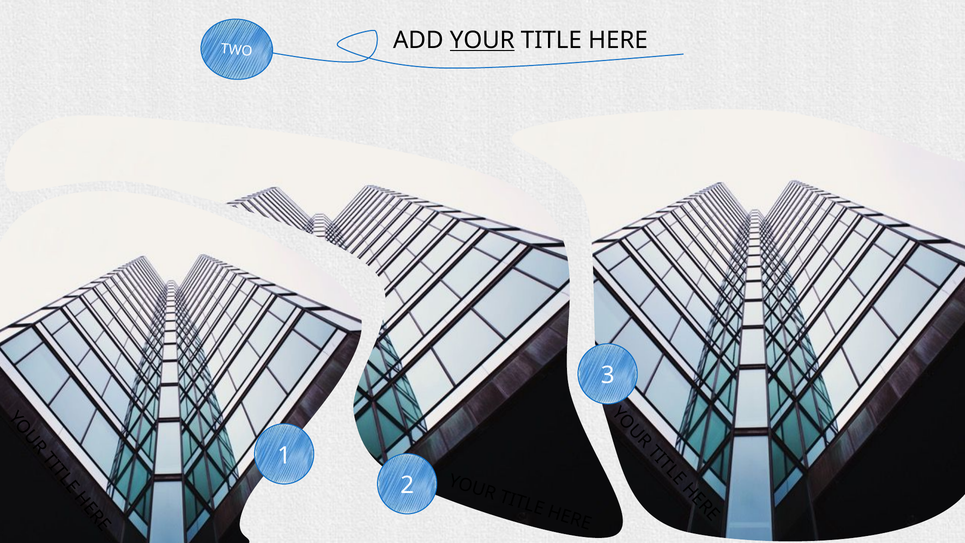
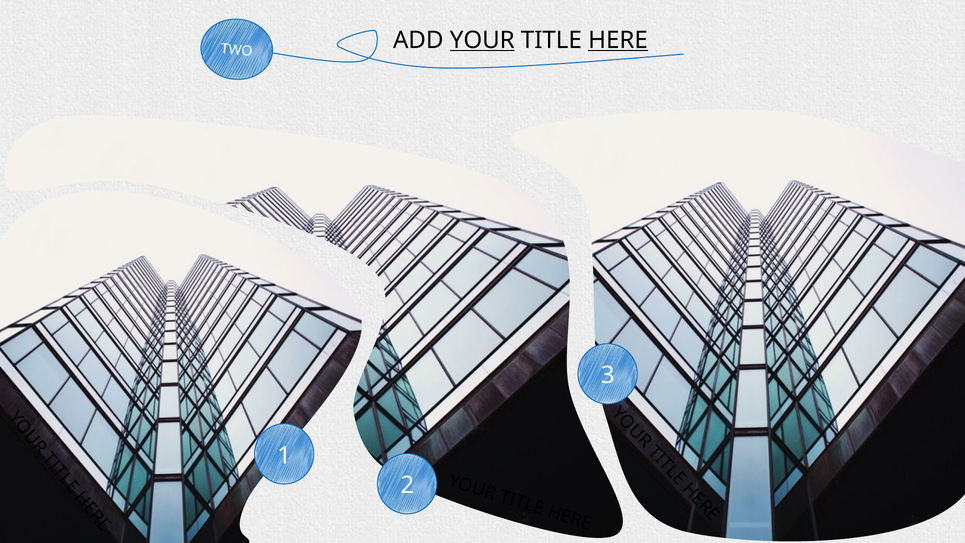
HERE underline: none -> present
